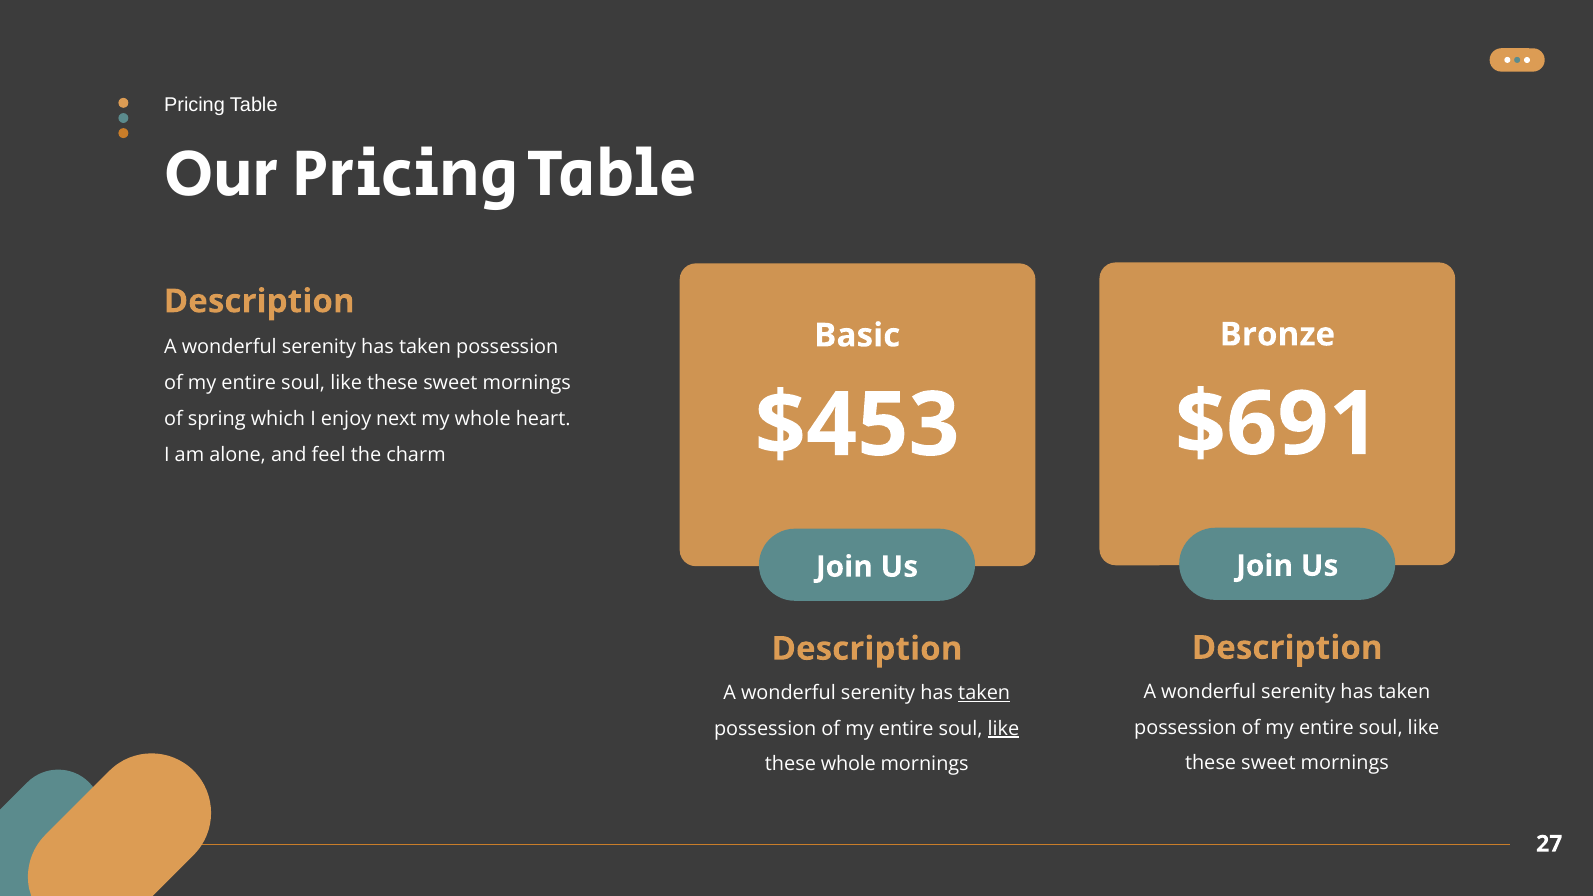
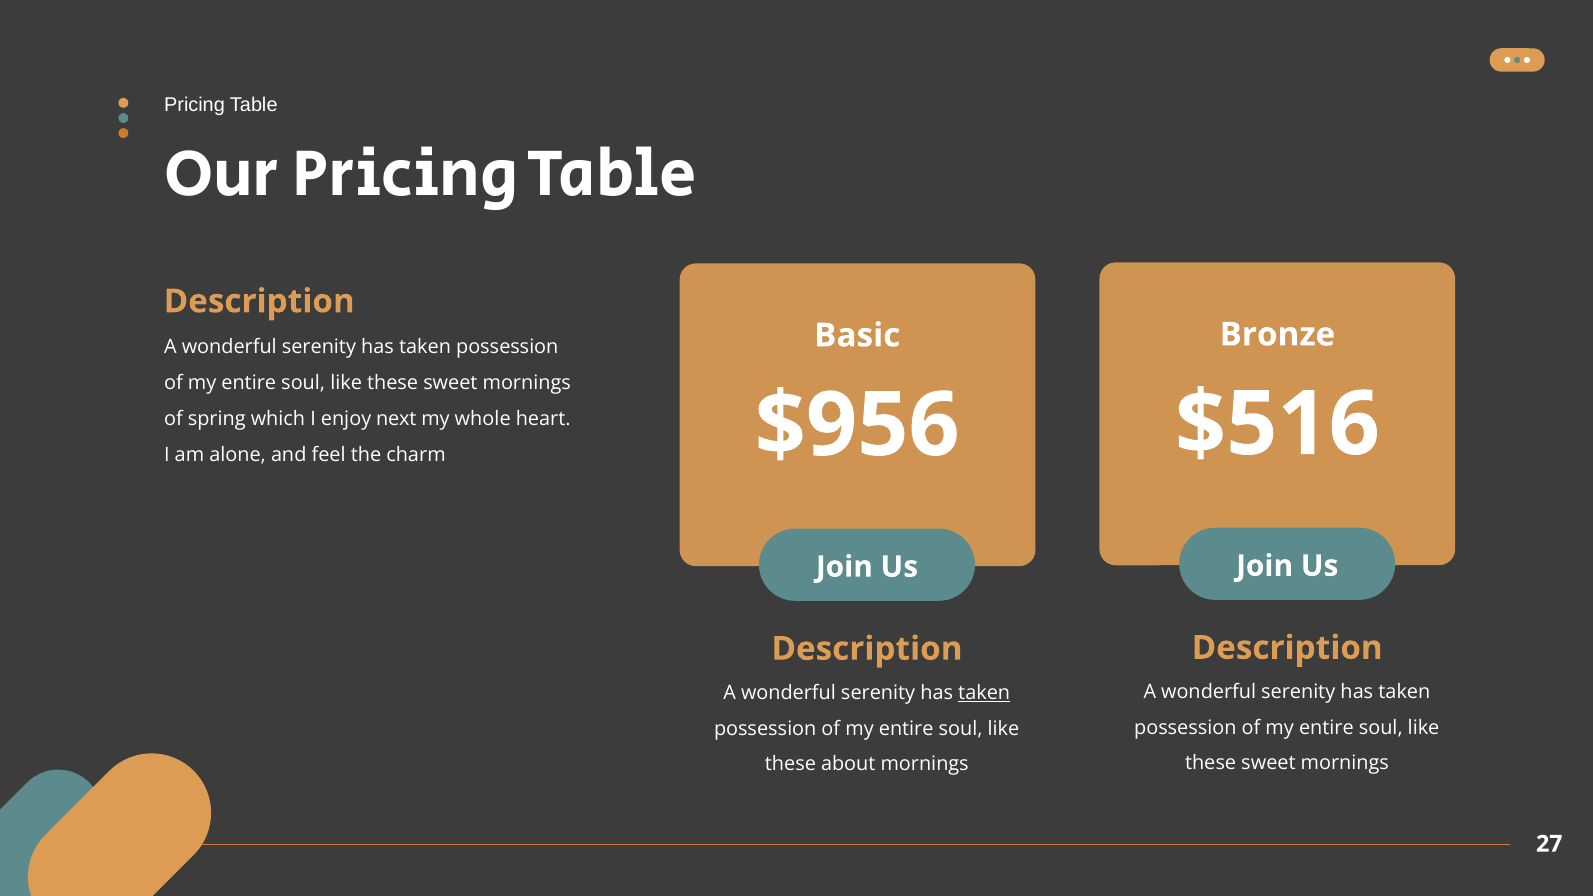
$691: $691 -> $516
$453: $453 -> $956
like at (1003, 729) underline: present -> none
these whole: whole -> about
